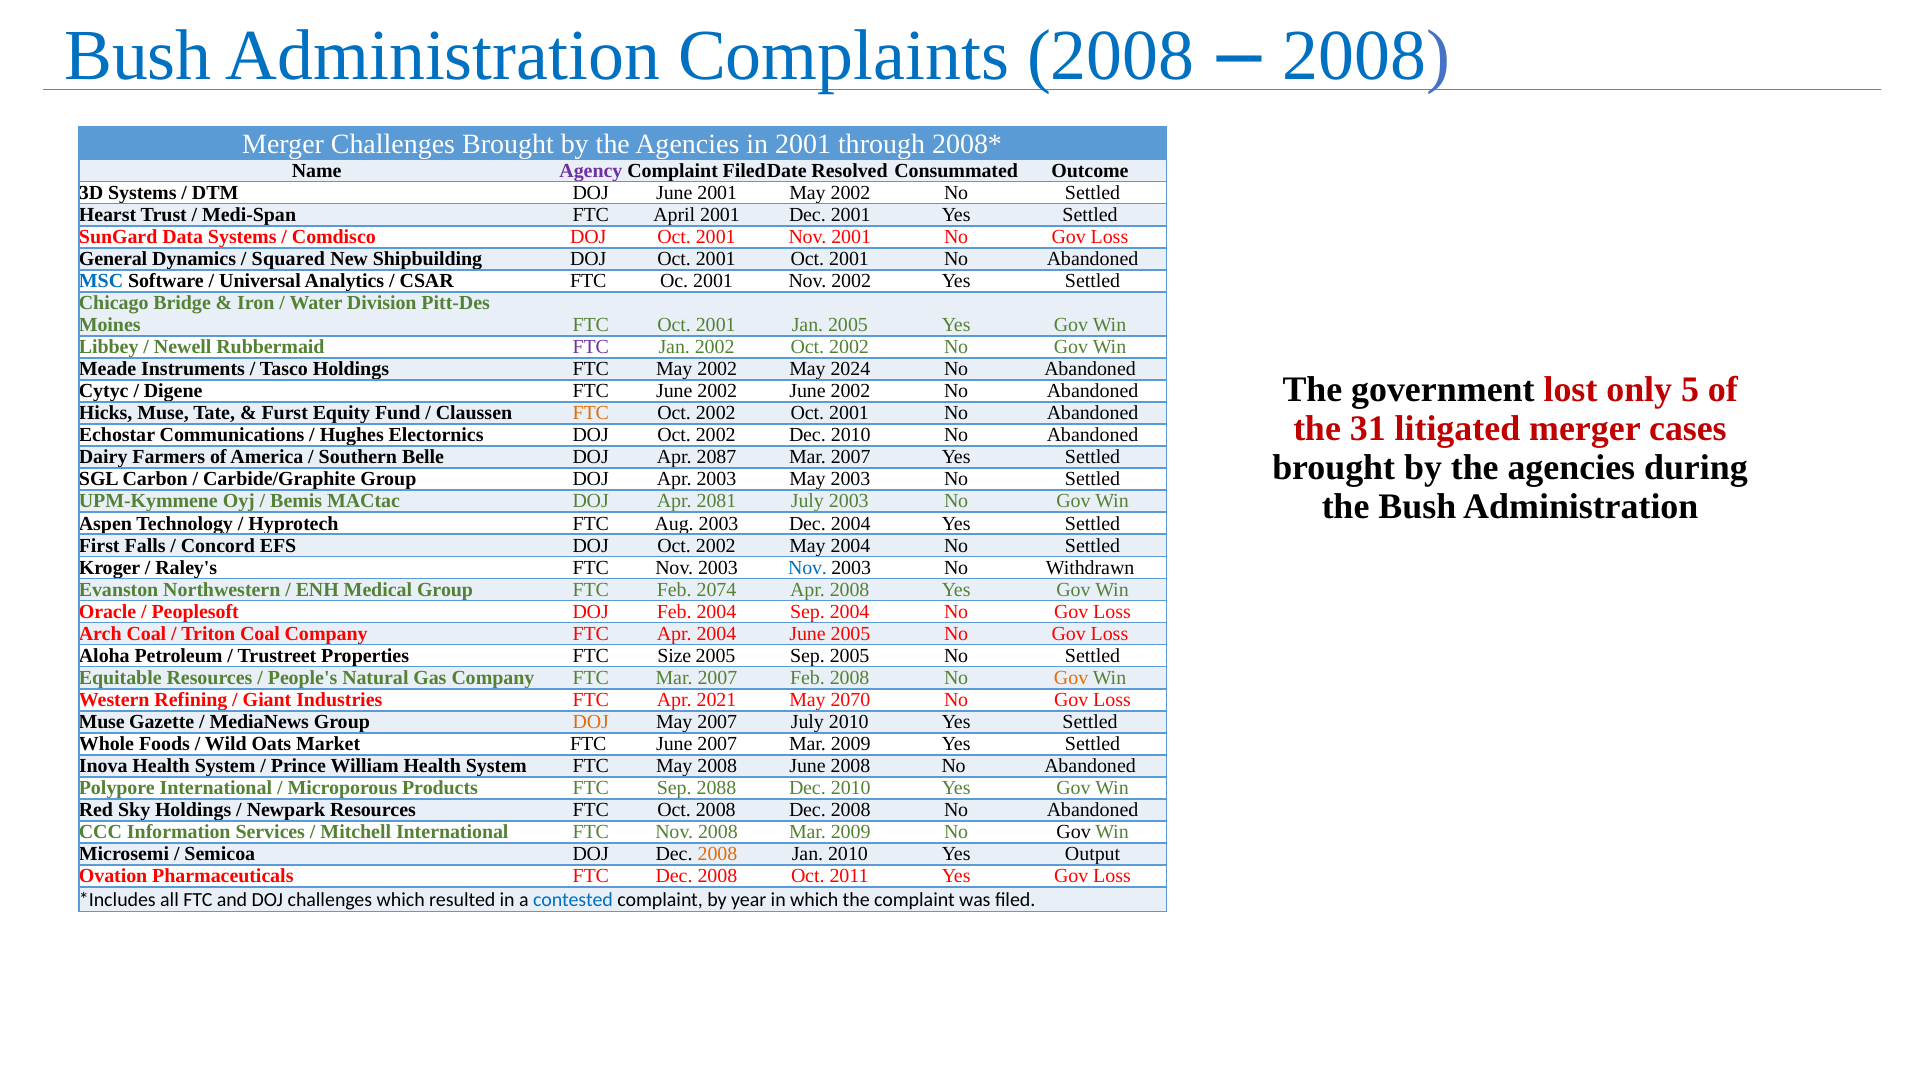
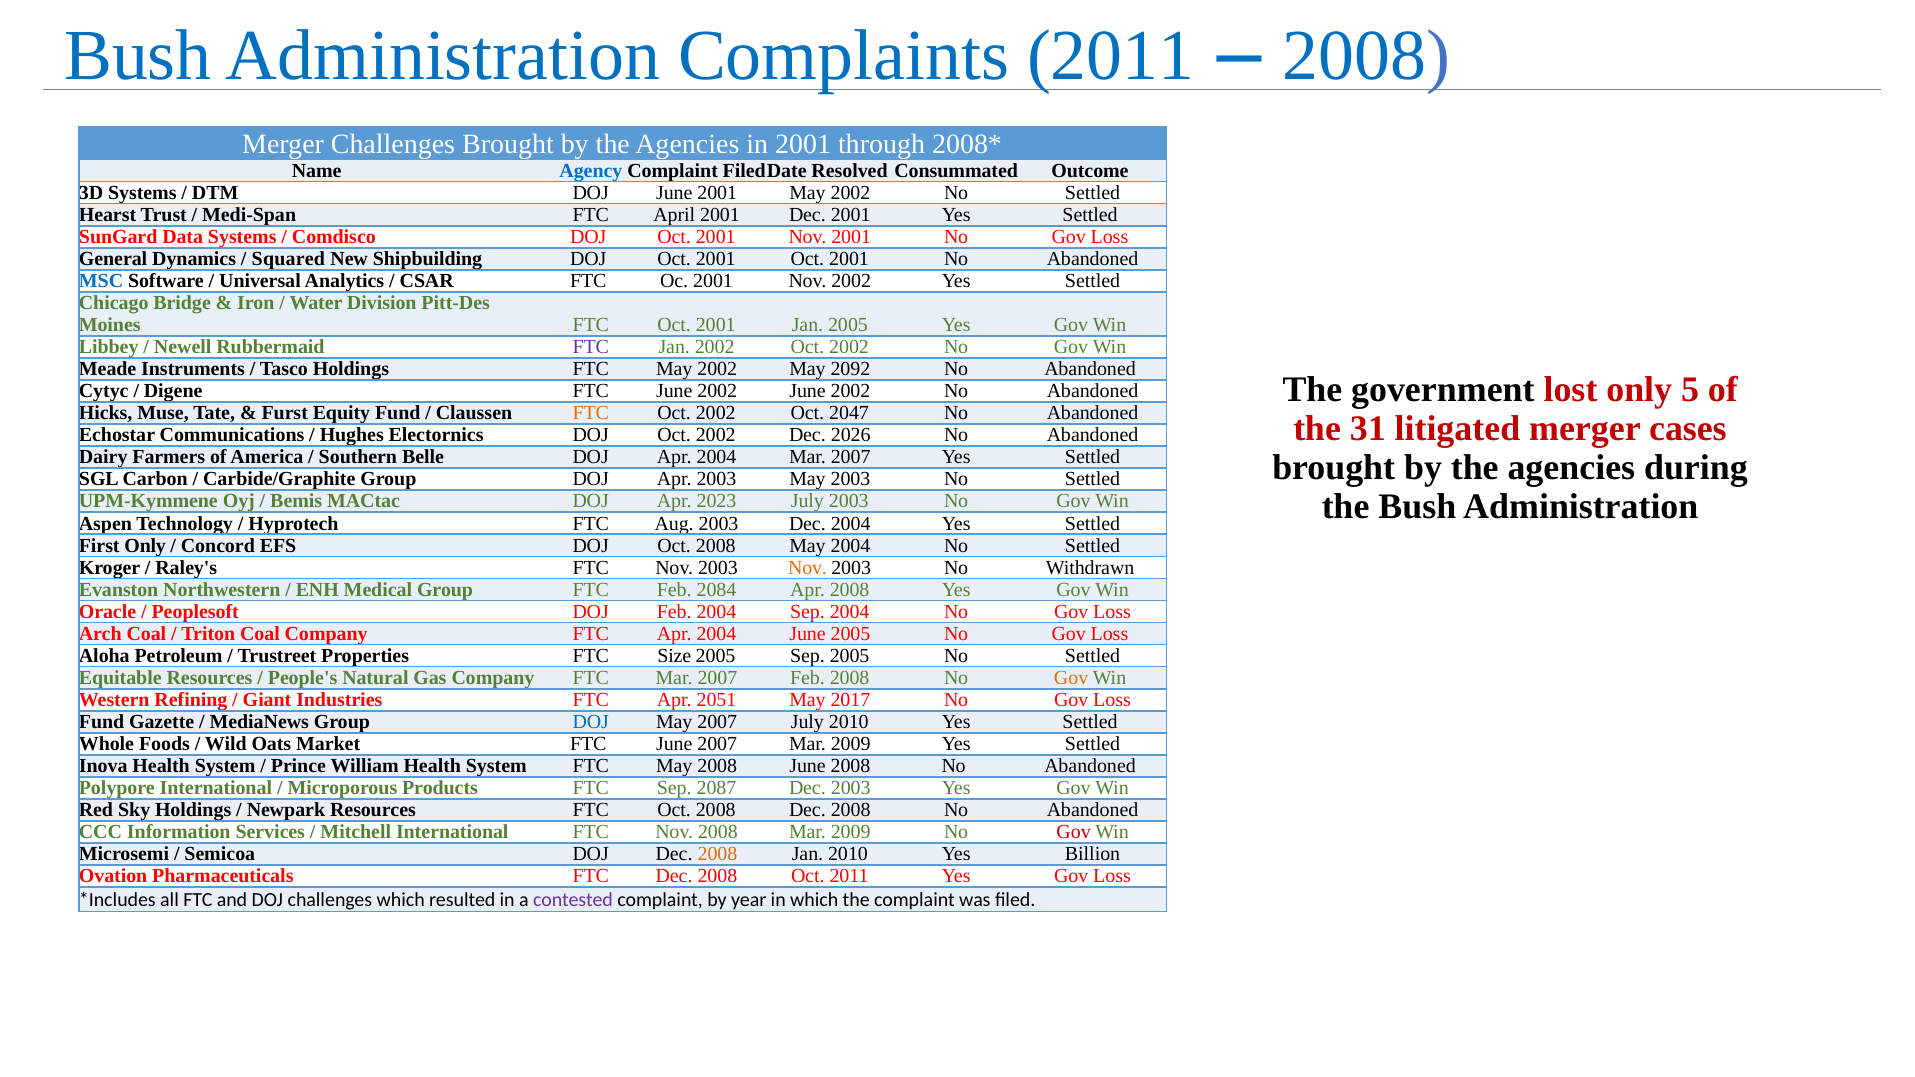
Complaints 2008: 2008 -> 2011
Agency colour: purple -> blue
2024: 2024 -> 2092
2002 Oct 2001: 2001 -> 2047
2002 Dec 2010: 2010 -> 2026
DOJ Apr 2087: 2087 -> 2004
2081: 2081 -> 2023
First Falls: Falls -> Only
EFS DOJ Oct 2002: 2002 -> 2008
Nov at (808, 568) colour: blue -> orange
2074: 2074 -> 2084
2021: 2021 -> 2051
2070: 2070 -> 2017
Muse at (102, 722): Muse -> Fund
DOJ at (591, 722) colour: orange -> blue
2088: 2088 -> 2087
2010 at (851, 788): 2010 -> 2003
Gov at (1074, 832) colour: black -> red
Output: Output -> Billion
contested colour: blue -> purple
